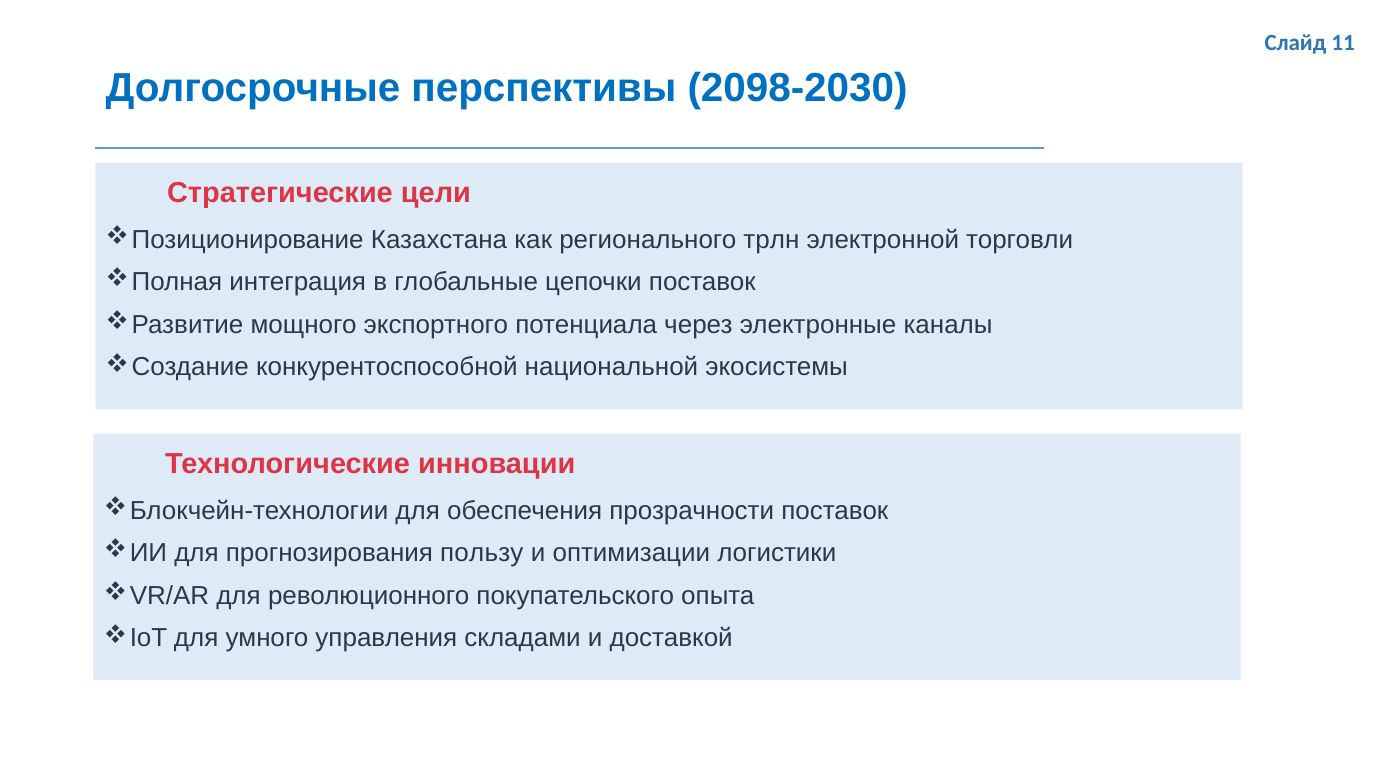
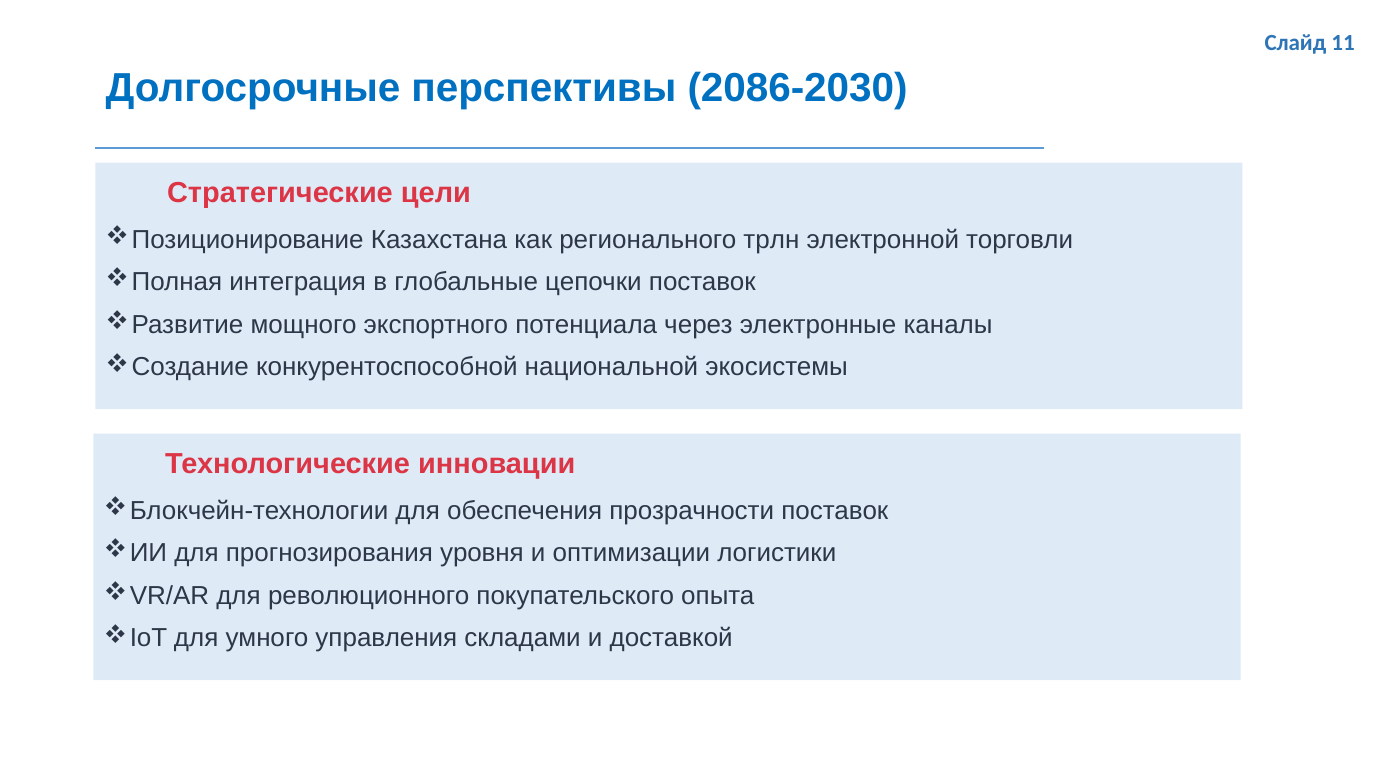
2098-2030: 2098-2030 -> 2086-2030
пользу: пользу -> уровня
